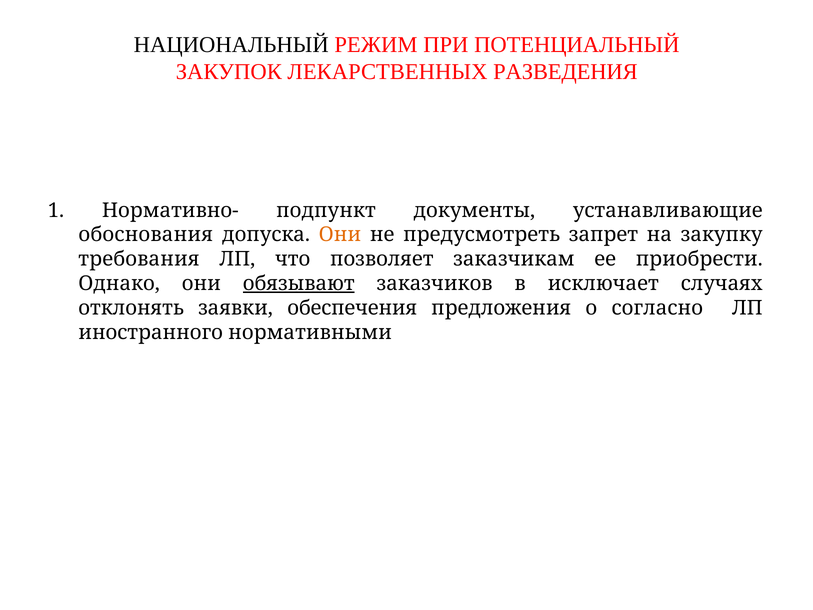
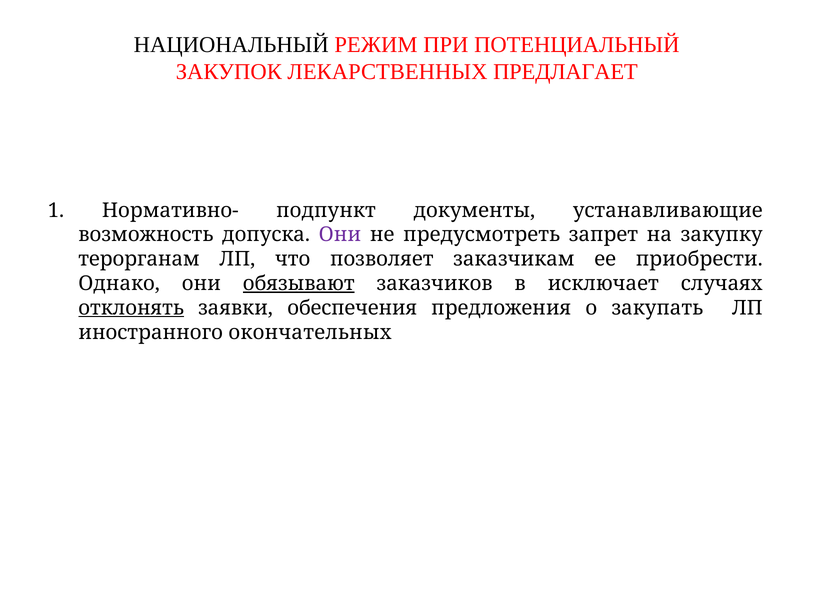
РАЗВЕДЕНИЯ: РАЗВЕДЕНИЯ -> ПРЕДЛАГАЕТ
обоснования: обоснования -> возможность
Они at (340, 235) colour: orange -> purple
требования: требования -> терорганам
отклонять underline: none -> present
согласно: согласно -> закупать
нормативными: нормативными -> окончательных
